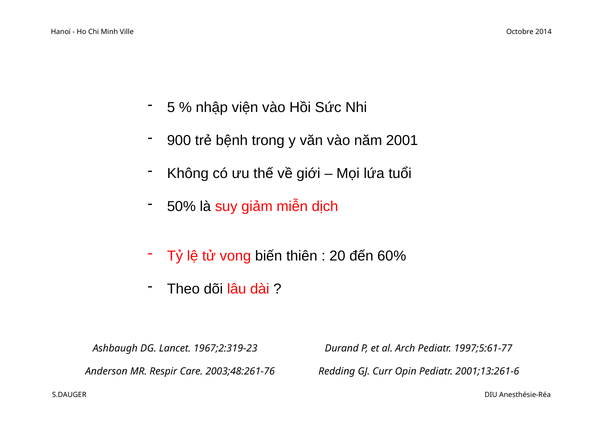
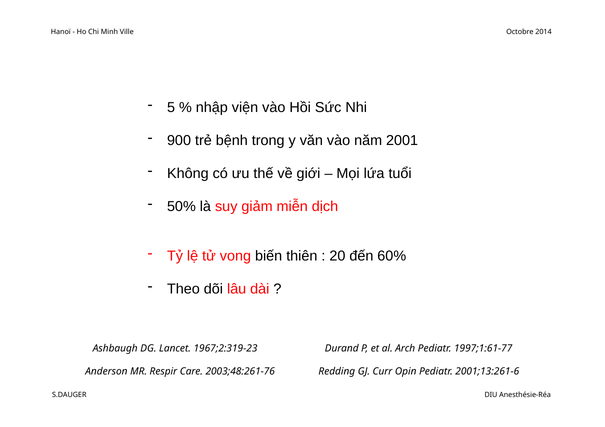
1997;5:61-77: 1997;5:61-77 -> 1997;1:61-77
